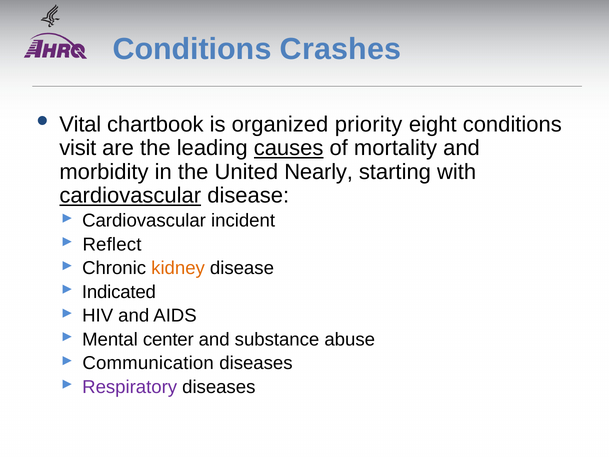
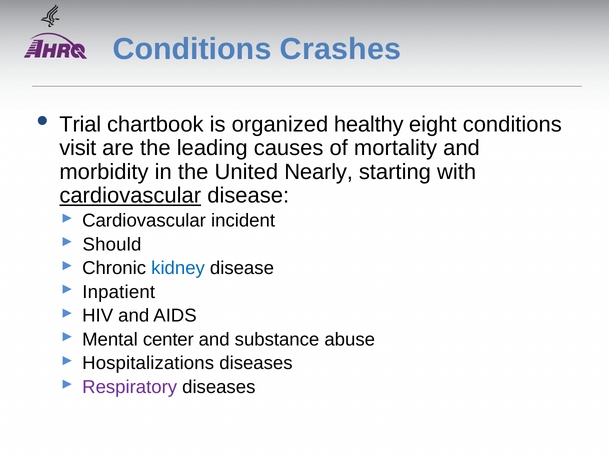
Vital: Vital -> Trial
priority: priority -> healthy
causes underline: present -> none
Reflect: Reflect -> Should
kidney colour: orange -> blue
Indicated: Indicated -> Inpatient
Communication: Communication -> Hospitalizations
